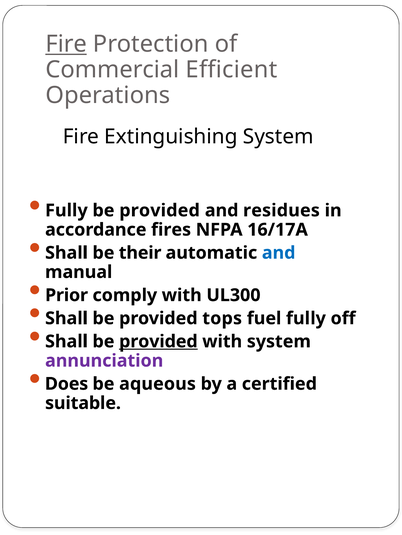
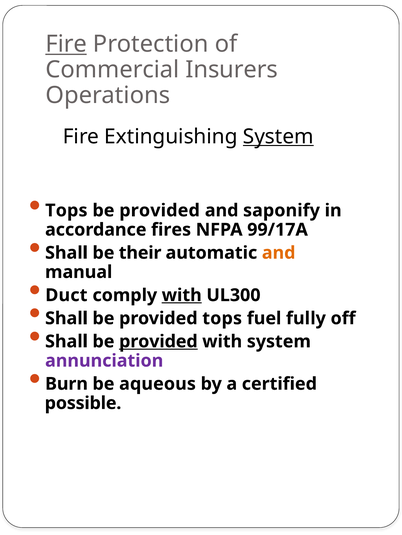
Efficient: Efficient -> Insurers
System at (278, 137) underline: none -> present
Fully at (66, 211): Fully -> Tops
residues: residues -> saponify
16/17A: 16/17A -> 99/17A
and at (279, 253) colour: blue -> orange
Prior: Prior -> Duct
with at (182, 296) underline: none -> present
Does: Does -> Burn
suitable: suitable -> possible
